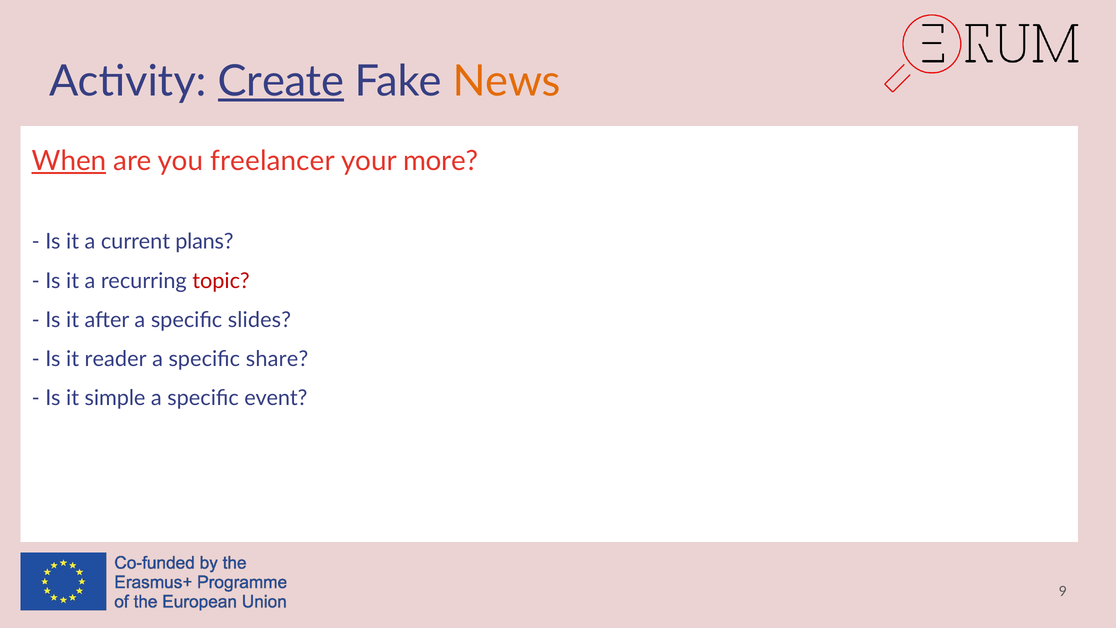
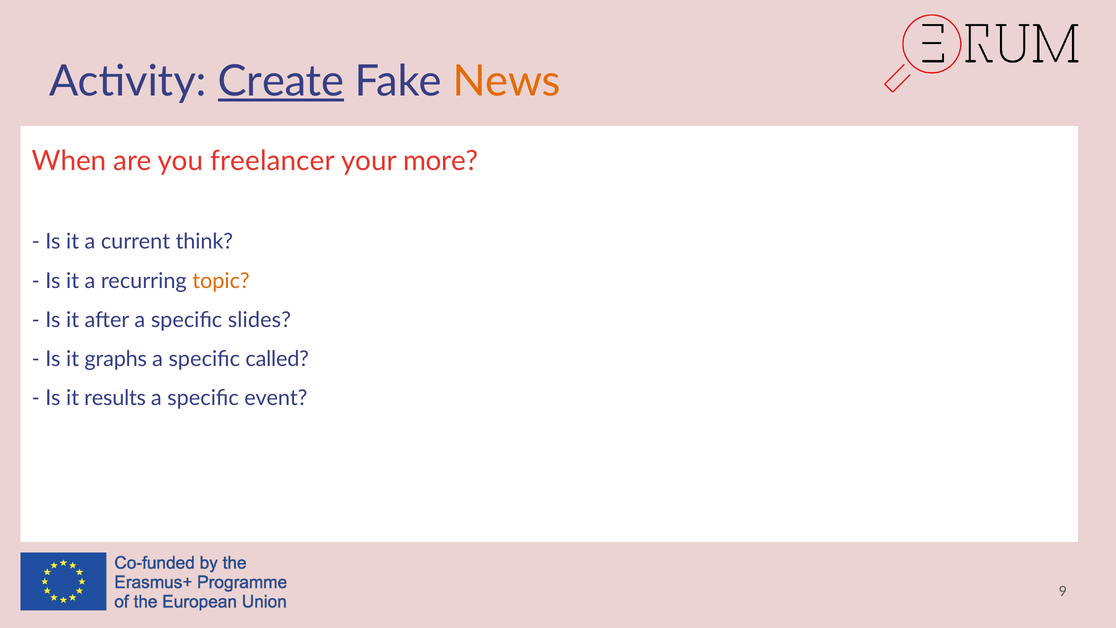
When underline: present -> none
plans: plans -> think
topic colour: red -> orange
reader: reader -> graphs
share: share -> called
simple: simple -> results
